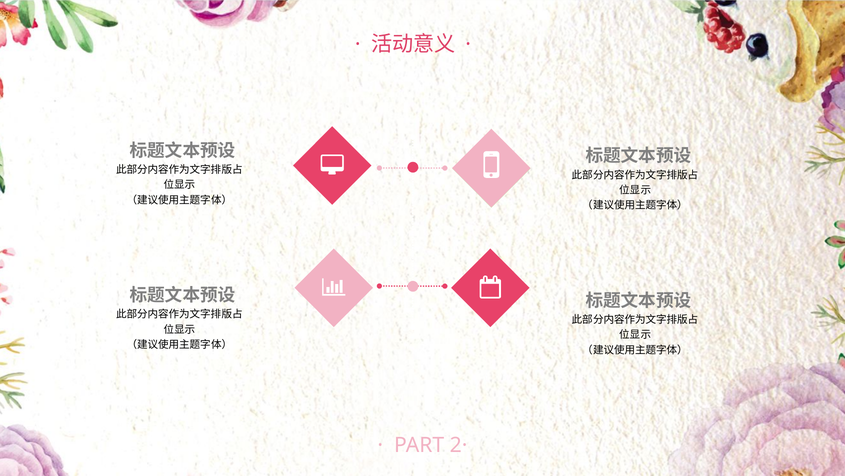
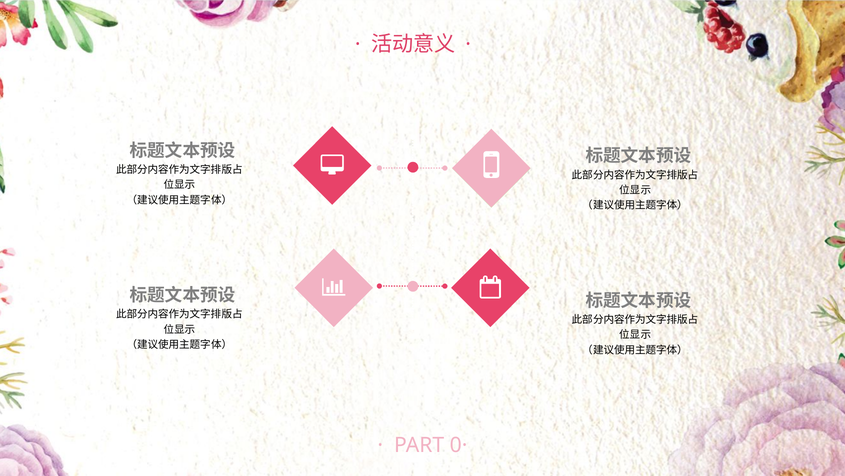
2·: 2· -> 0·
